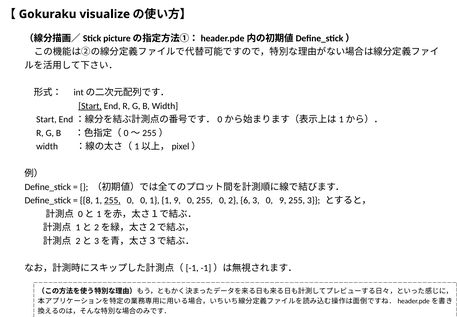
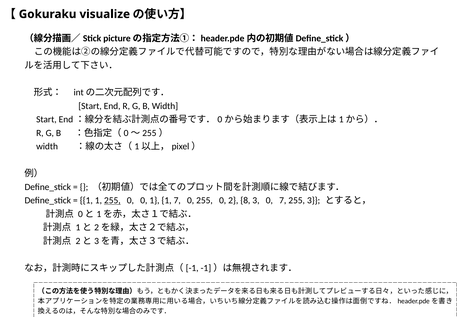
Start at (90, 106) underline: present -> none
8 at (86, 200): 8 -> 1
1 9: 9 -> 7
6: 6 -> 8
0 9: 9 -> 7
